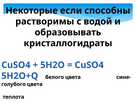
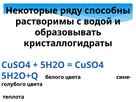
если: если -> ряду
